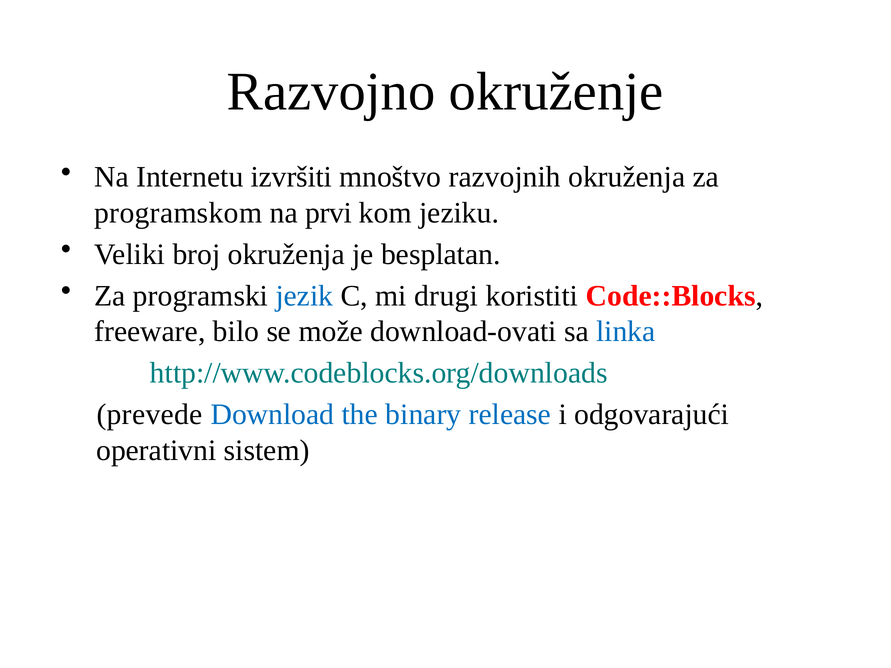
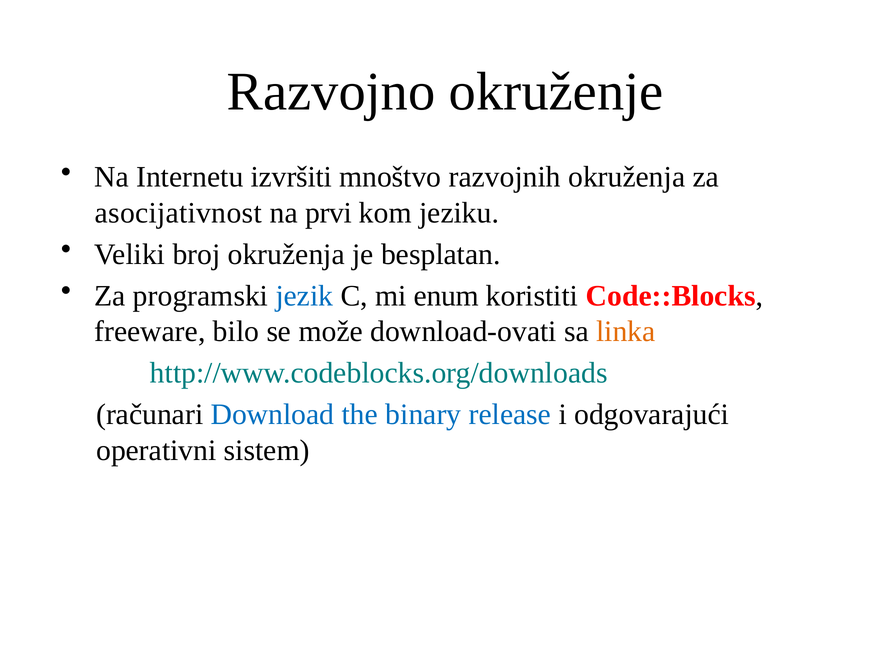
programskom: programskom -> asocijativnost
drugi: drugi -> enum
linka colour: blue -> orange
prevede: prevede -> računari
